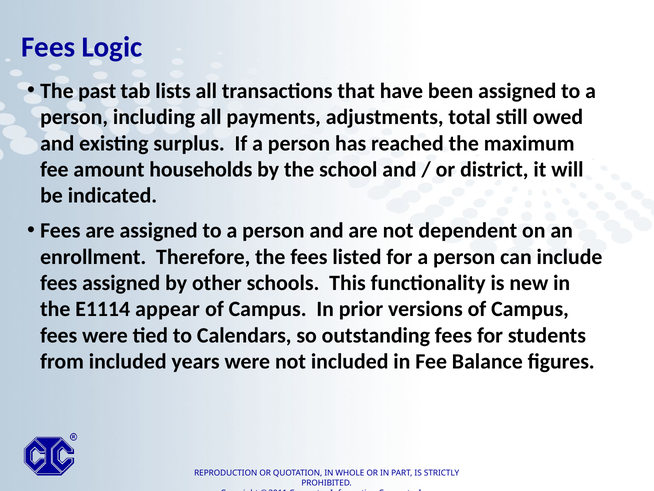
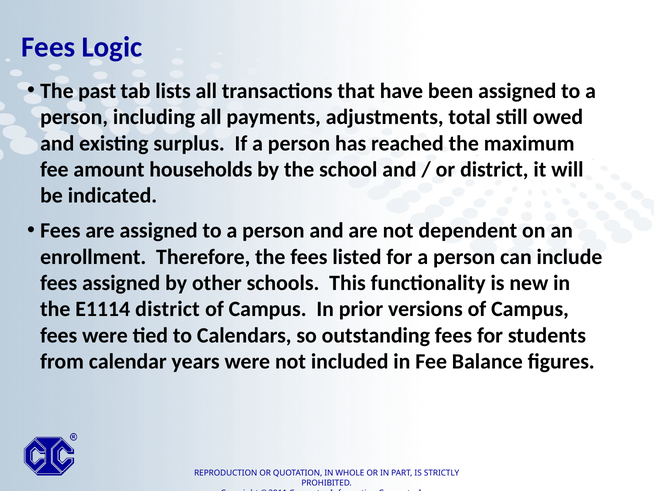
E1114 appear: appear -> district
from included: included -> calendar
